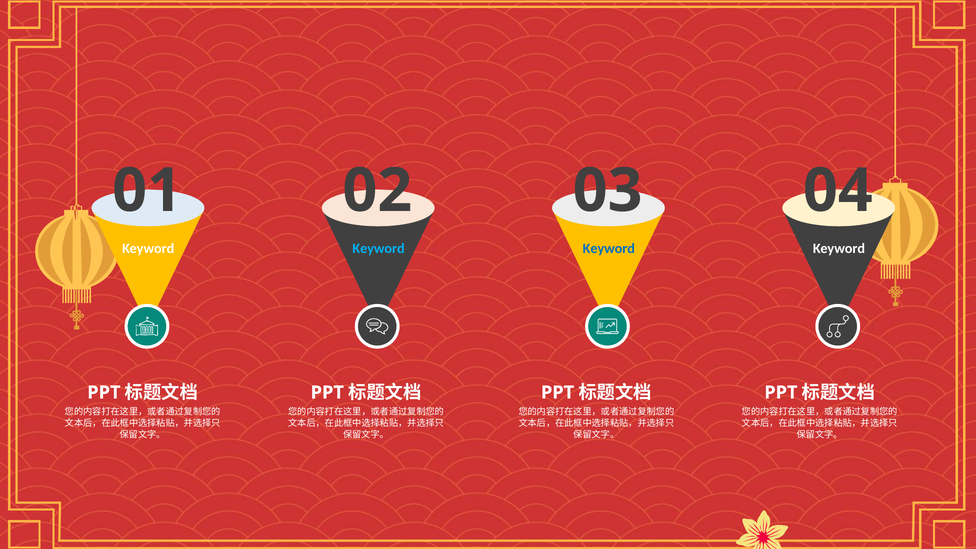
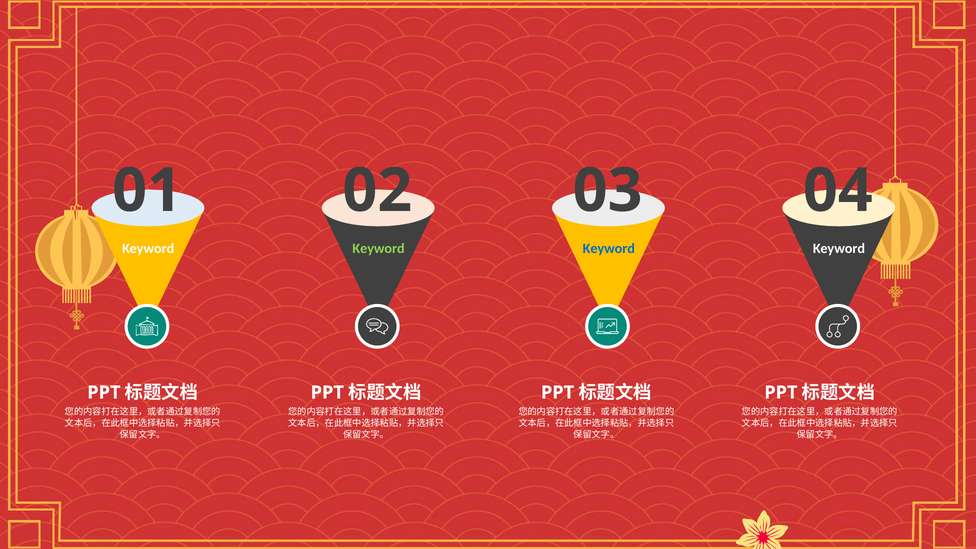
Keyword at (379, 248) colour: light blue -> light green
